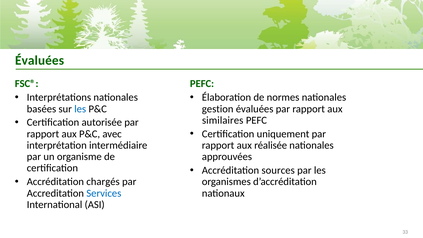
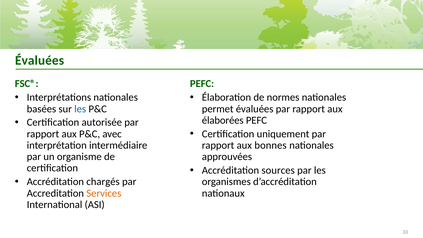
gestion: gestion -> permet
similaires: similaires -> élaborées
réalisée: réalisée -> bonnes
Services colour: blue -> orange
